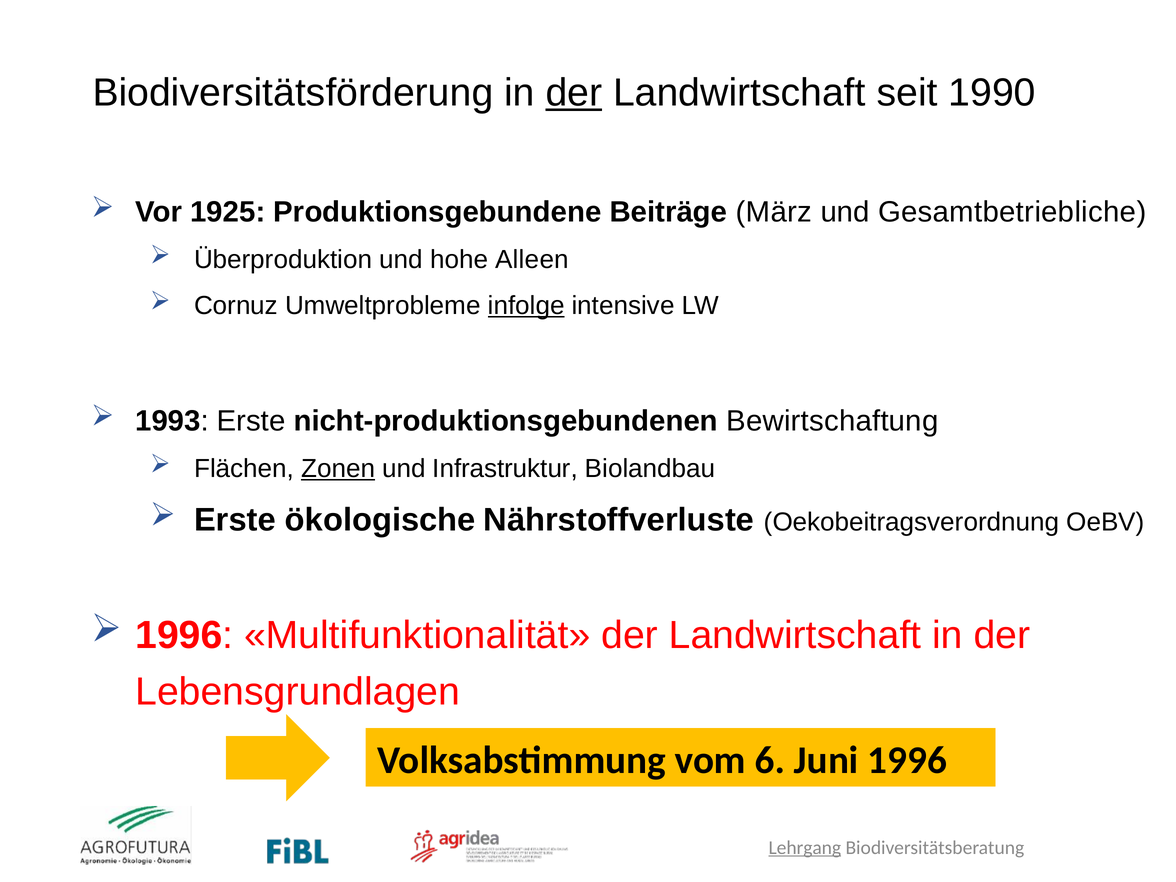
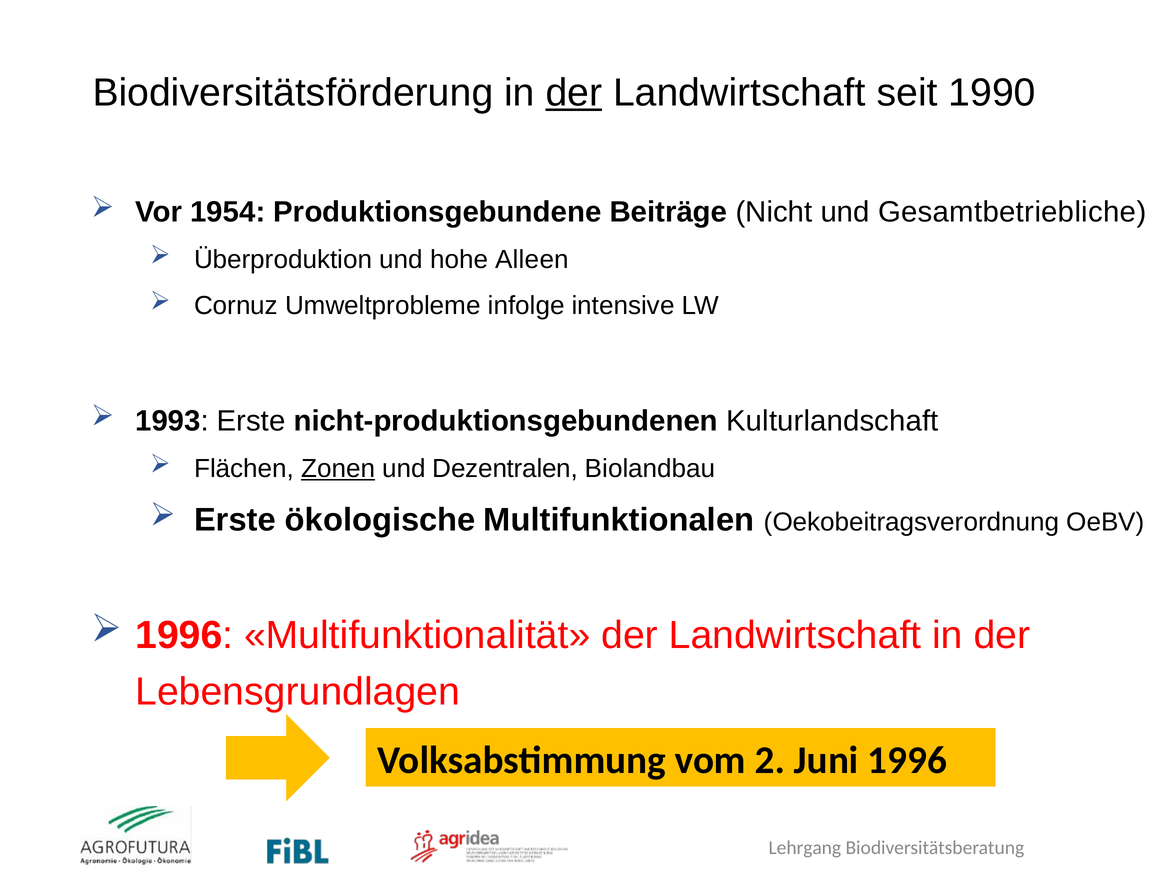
1925: 1925 -> 1954
März: März -> Nicht
infolge underline: present -> none
Bewirtschaftung: Bewirtschaftung -> Kulturlandschaft
Infrastruktur: Infrastruktur -> Dezentralen
Nährstoffverluste: Nährstoffverluste -> Multifunktionalen
6: 6 -> 2
Lehrgang underline: present -> none
